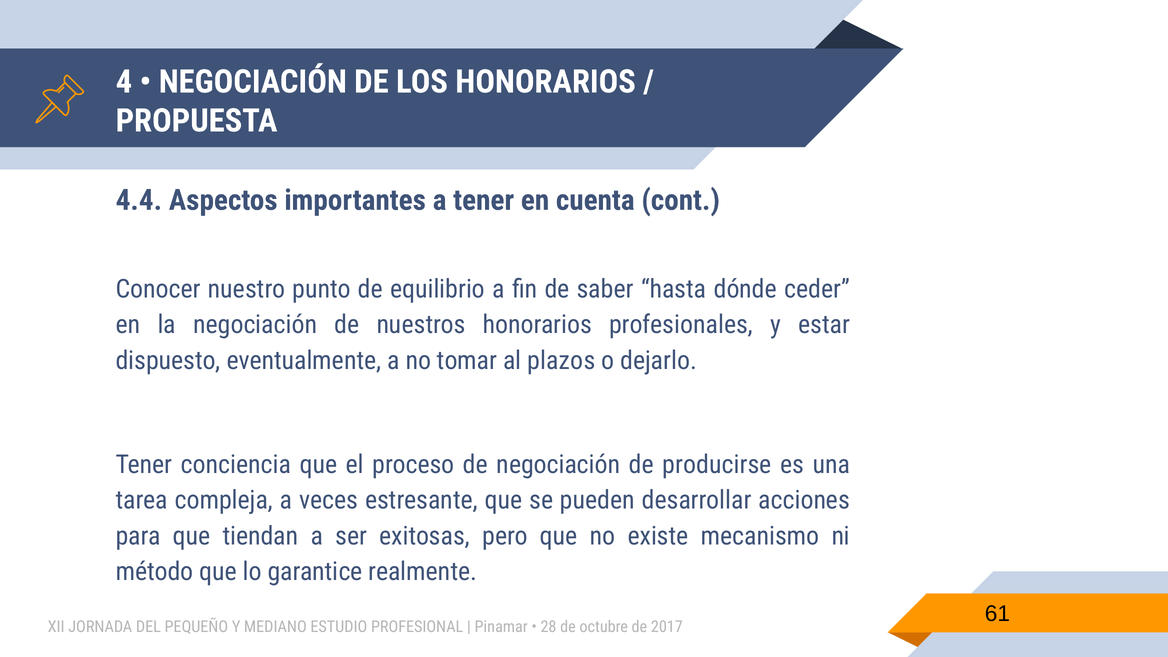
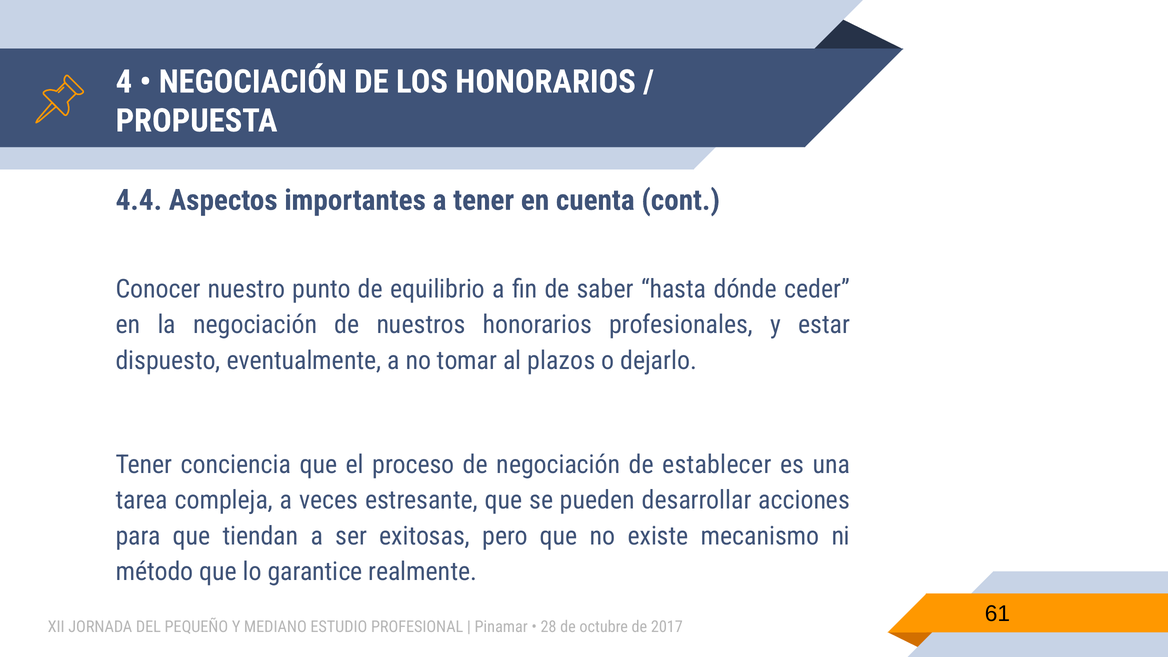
producirse: producirse -> establecer
